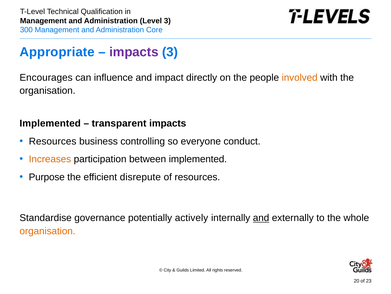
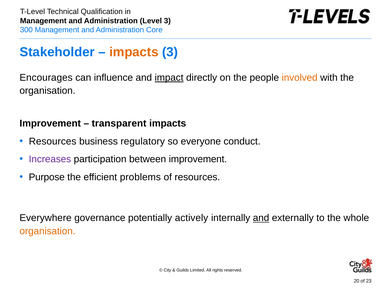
Appropriate: Appropriate -> Stakeholder
impacts at (134, 52) colour: purple -> orange
impact underline: none -> present
Implemented at (50, 123): Implemented -> Improvement
controlling: controlling -> regulatory
Increases colour: orange -> purple
between implemented: implemented -> improvement
disrepute: disrepute -> problems
Standardise: Standardise -> Everywhere
